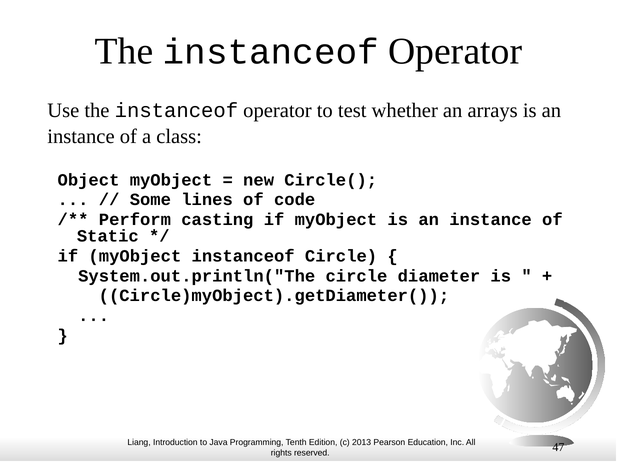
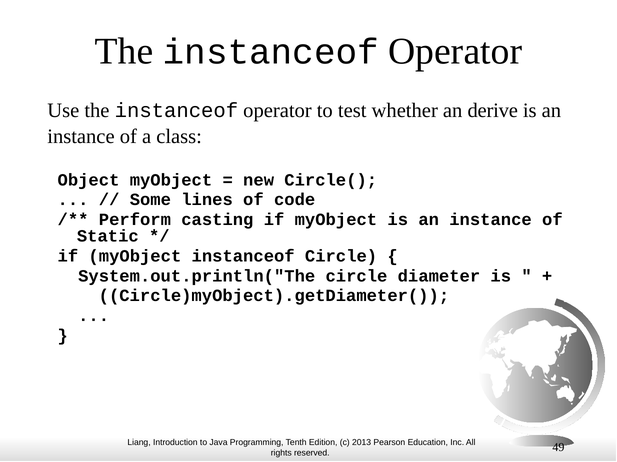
arrays: arrays -> derive
47: 47 -> 49
